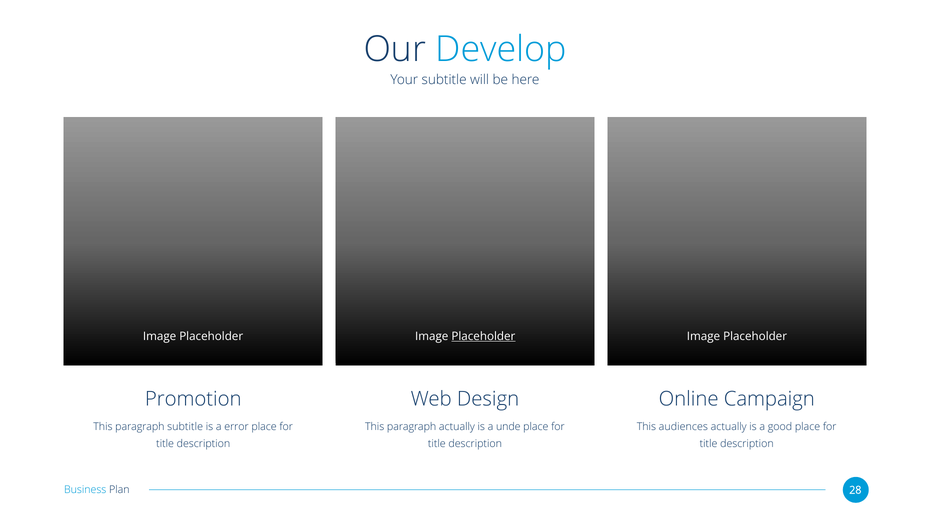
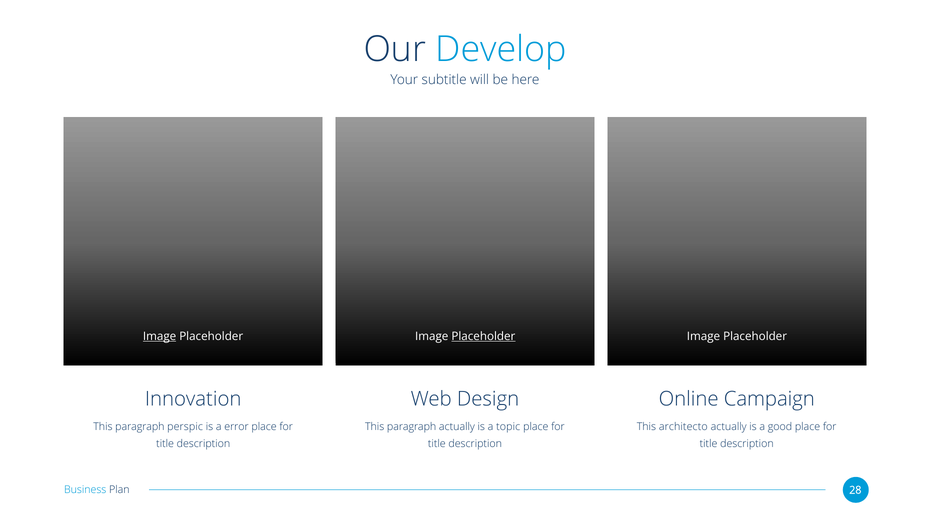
Image at (160, 336) underline: none -> present
Promotion: Promotion -> Innovation
paragraph subtitle: subtitle -> perspic
unde: unde -> topic
audiences: audiences -> architecto
